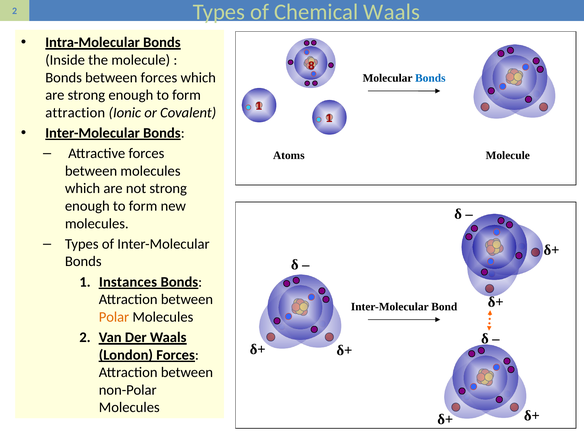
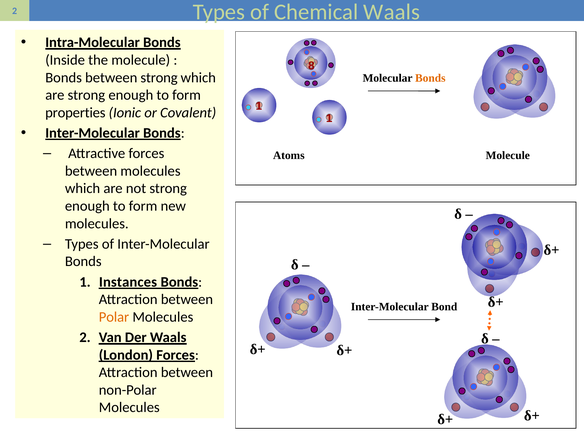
between forces: forces -> strong
Bonds at (430, 78) colour: blue -> orange
attraction at (75, 113): attraction -> properties
